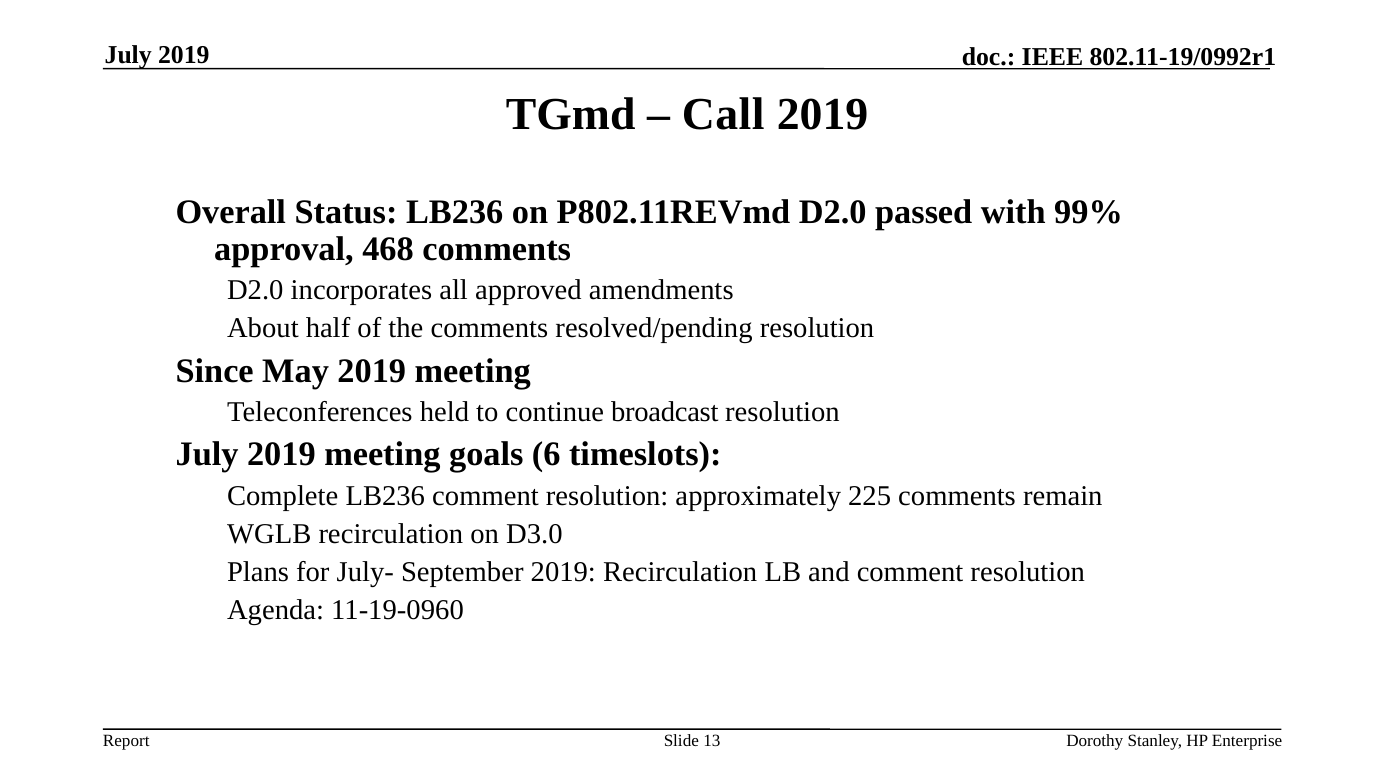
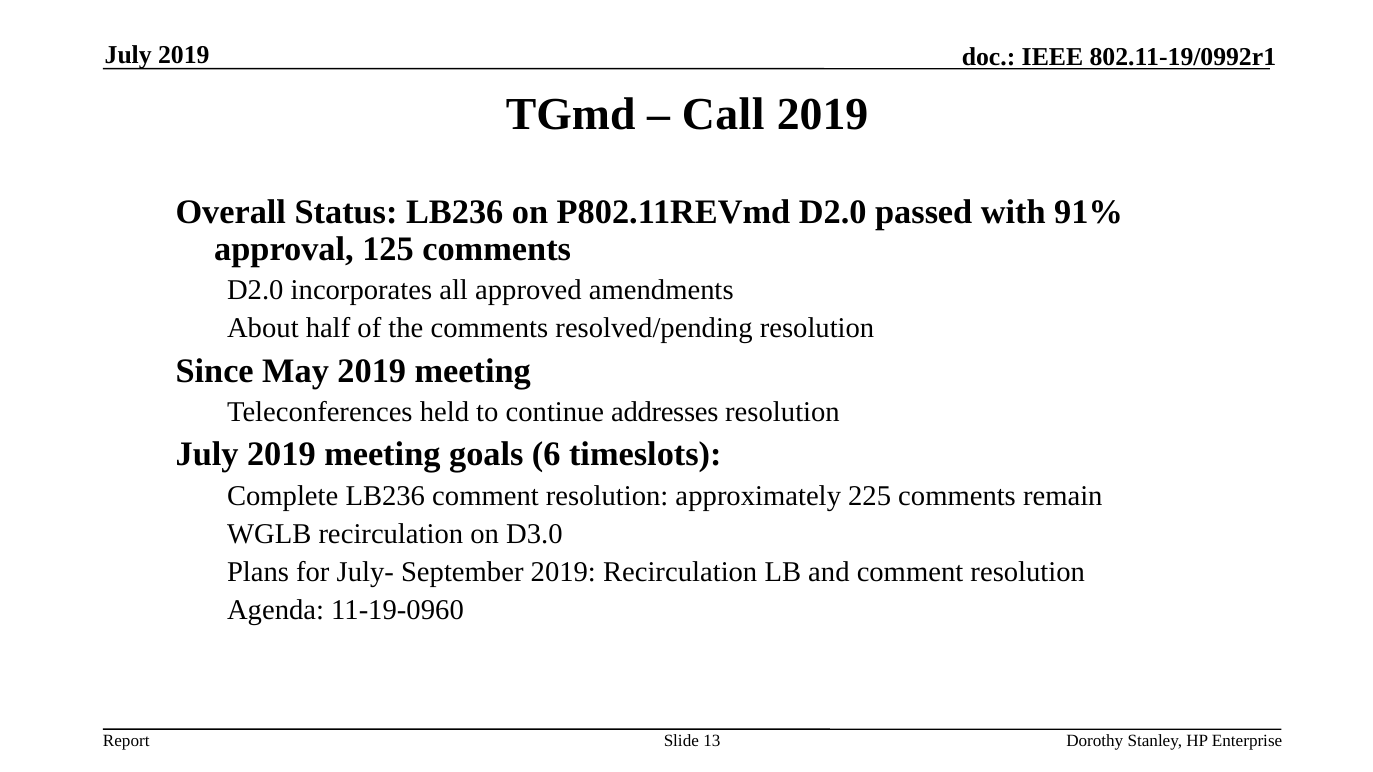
99%: 99% -> 91%
468: 468 -> 125
broadcast: broadcast -> addresses
